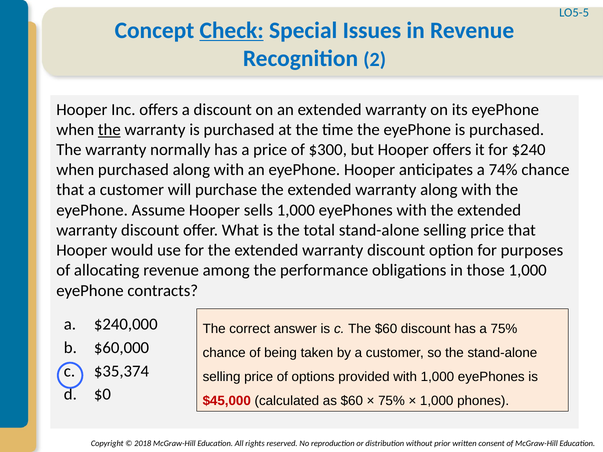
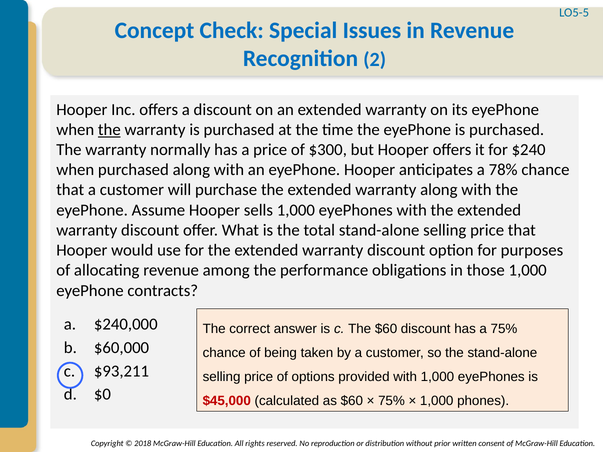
Check underline: present -> none
74%: 74% -> 78%
$35,374: $35,374 -> $93,211
